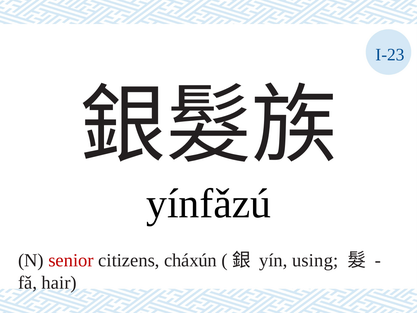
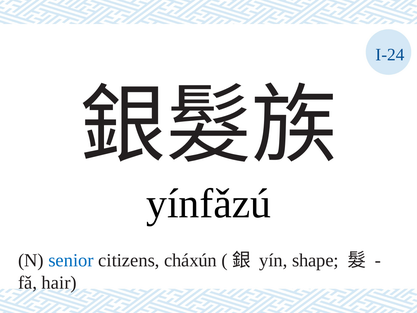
I-23: I-23 -> I-24
senior colour: red -> blue
using: using -> shape
